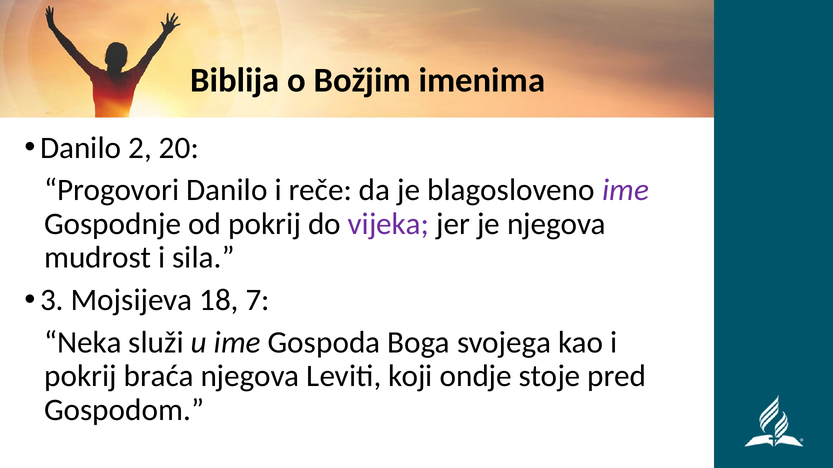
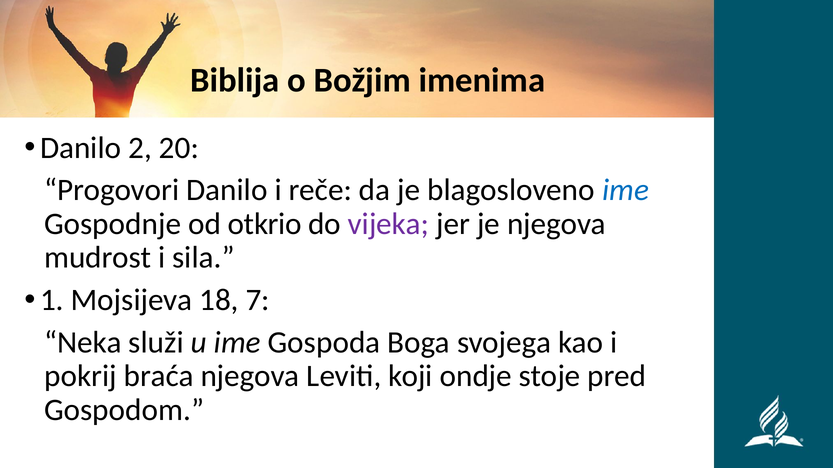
ime at (626, 190) colour: purple -> blue
od pokrij: pokrij -> otkrio
3: 3 -> 1
